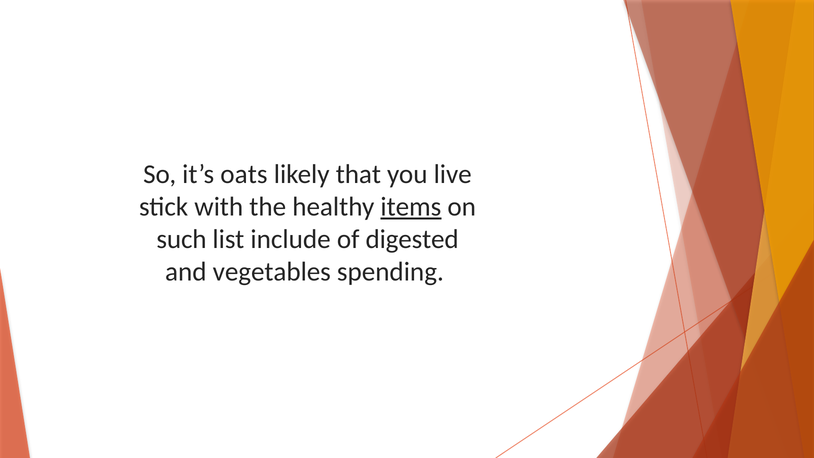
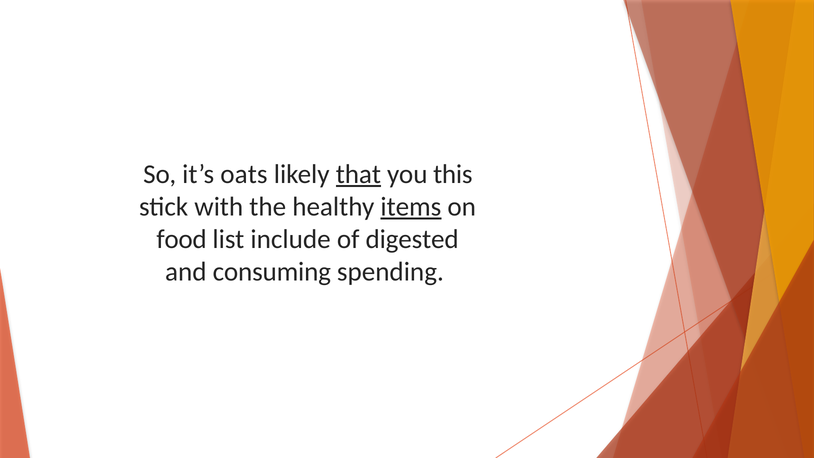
that underline: none -> present
live: live -> this
such: such -> food
vegetables: vegetables -> consuming
